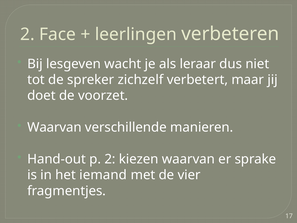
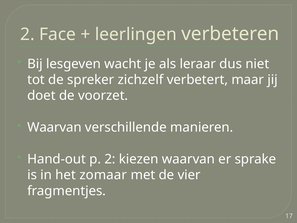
iemand: iemand -> zomaar
